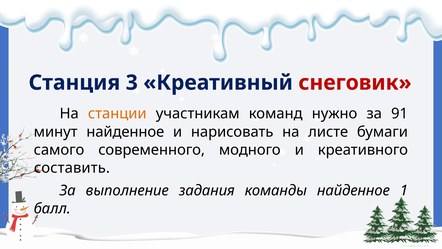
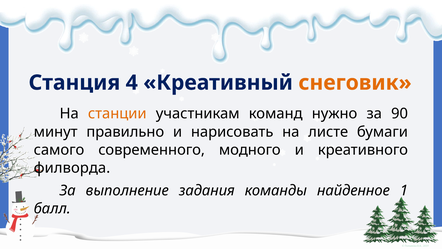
3: 3 -> 4
снеговик colour: red -> orange
91: 91 -> 90
минут найденное: найденное -> правильно
составить: составить -> филворда
